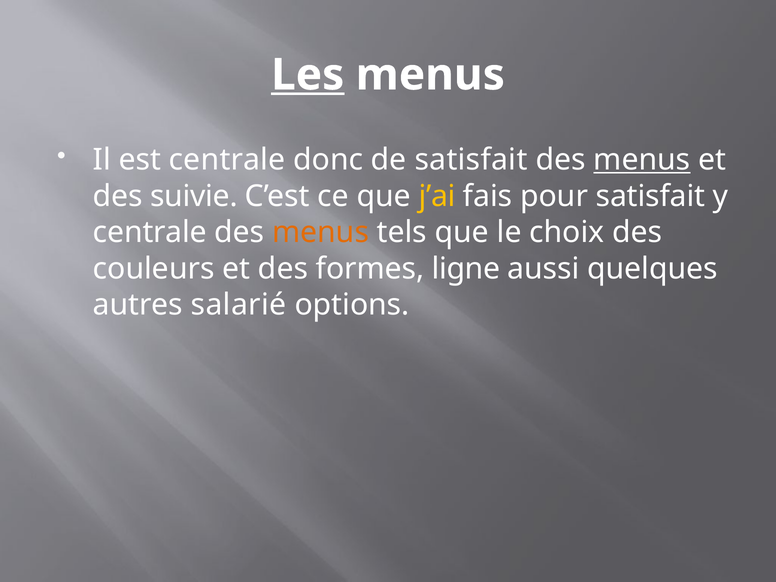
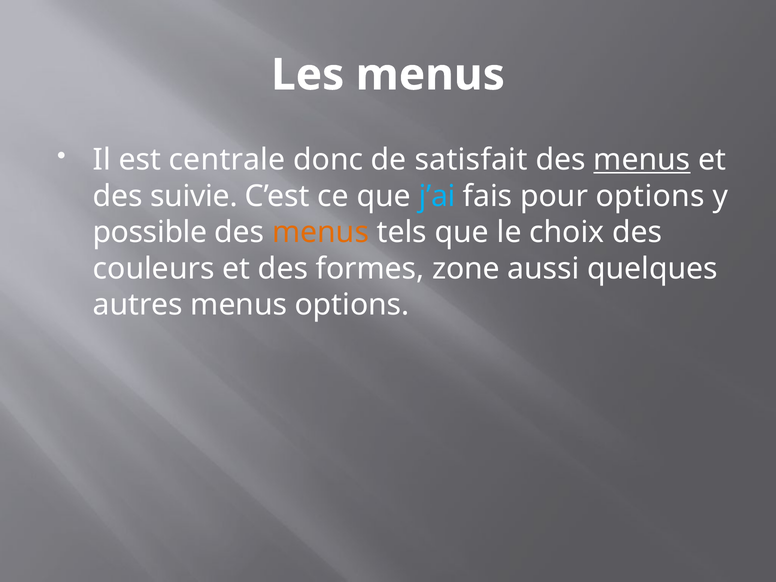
Les underline: present -> none
j’ai colour: yellow -> light blue
pour satisfait: satisfait -> options
centrale at (150, 232): centrale -> possible
ligne: ligne -> zone
autres salarié: salarié -> menus
